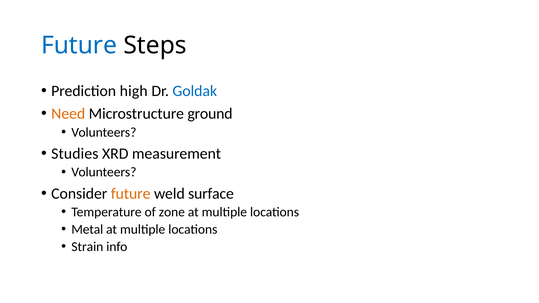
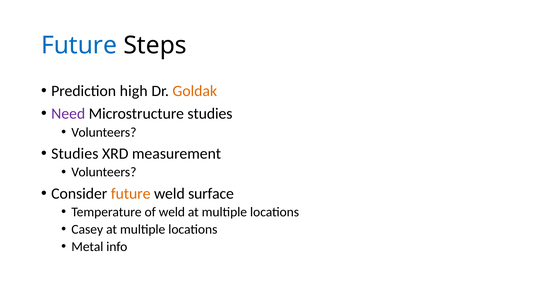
Goldak colour: blue -> orange
Need colour: orange -> purple
Microstructure ground: ground -> studies
of zone: zone -> weld
Metal: Metal -> Casey
Strain: Strain -> Metal
